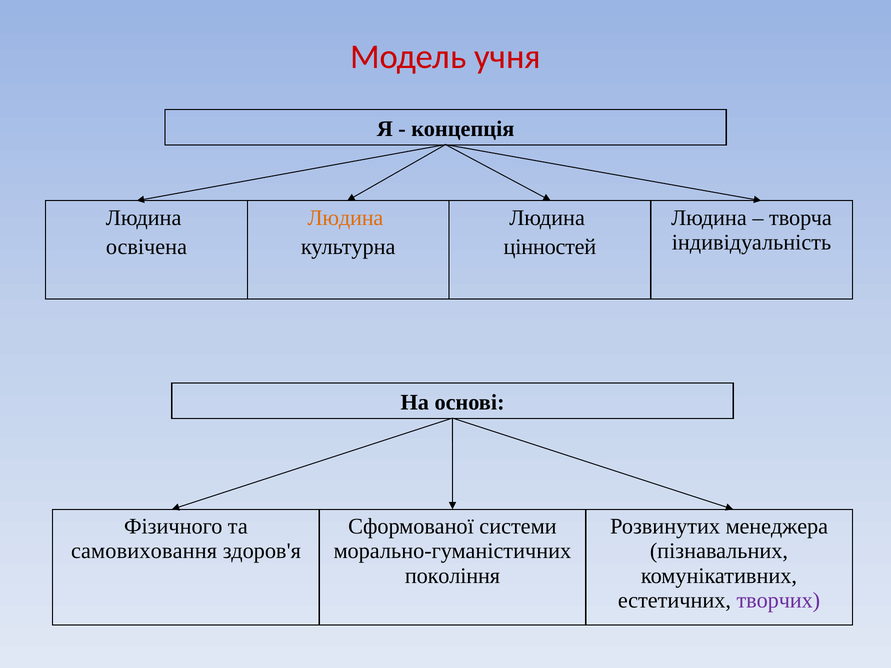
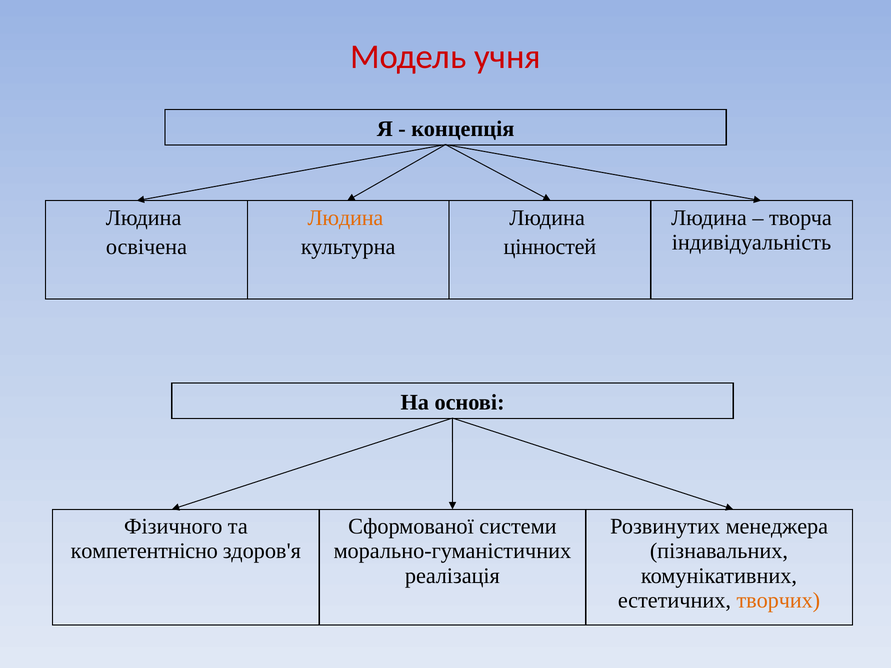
самовиховання: самовиховання -> компетентнісно
покоління: покоління -> реалізація
творчих colour: purple -> orange
